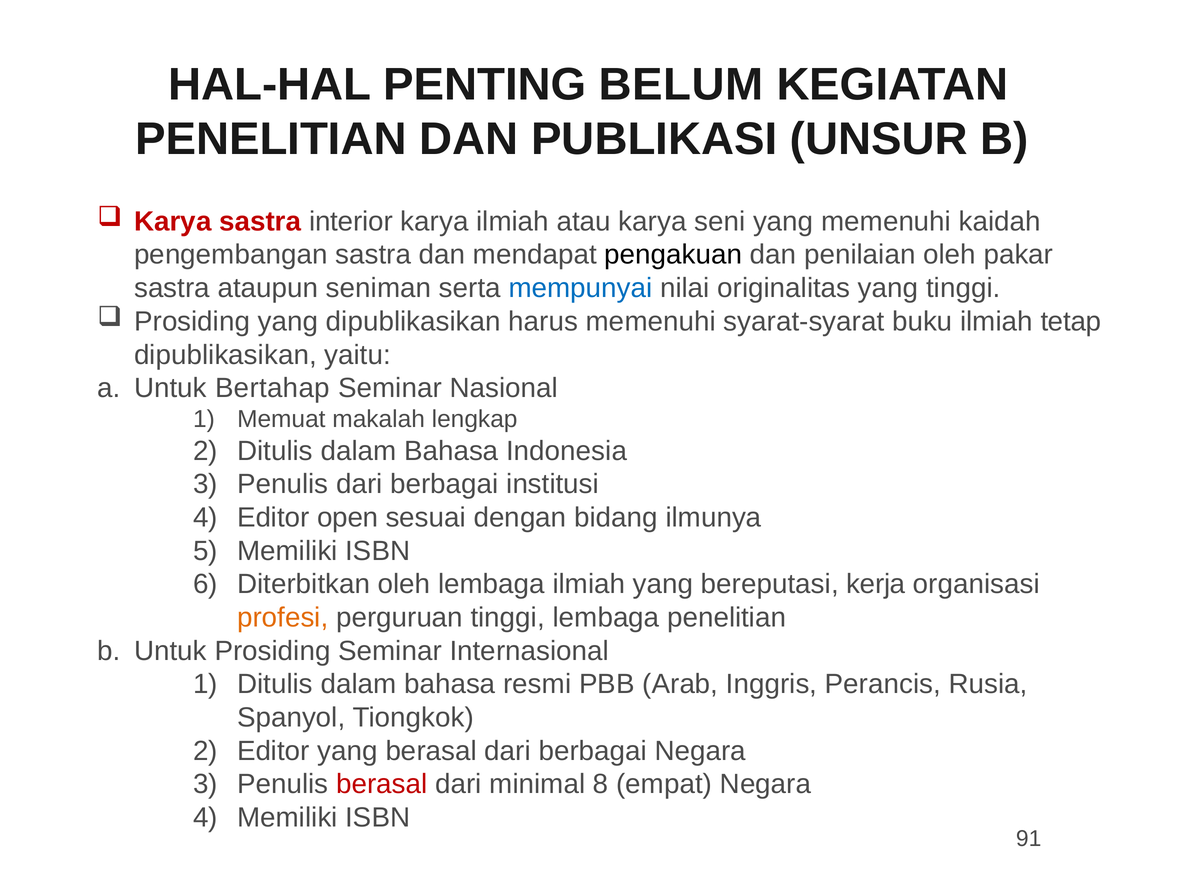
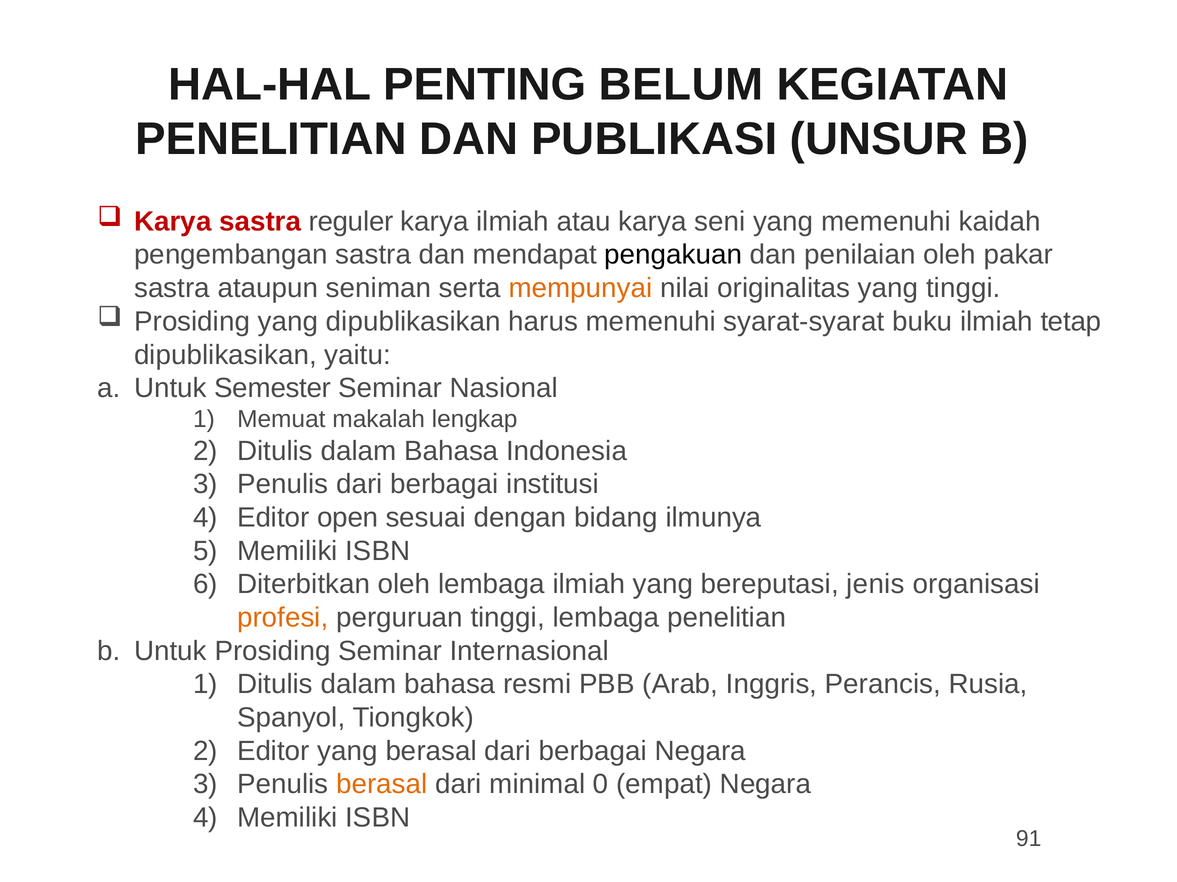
interior: interior -> reguler
mempunyai colour: blue -> orange
Bertahap: Bertahap -> Semester
kerja: kerja -> jenis
berasal at (382, 785) colour: red -> orange
8: 8 -> 0
